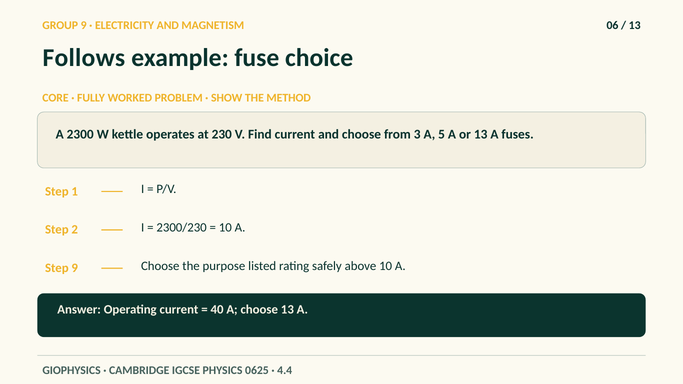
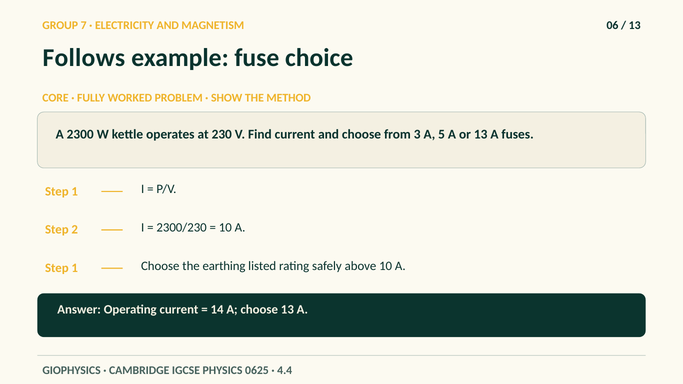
GROUP 9: 9 -> 7
9 at (75, 268): 9 -> 1
purpose: purpose -> earthing
40: 40 -> 14
